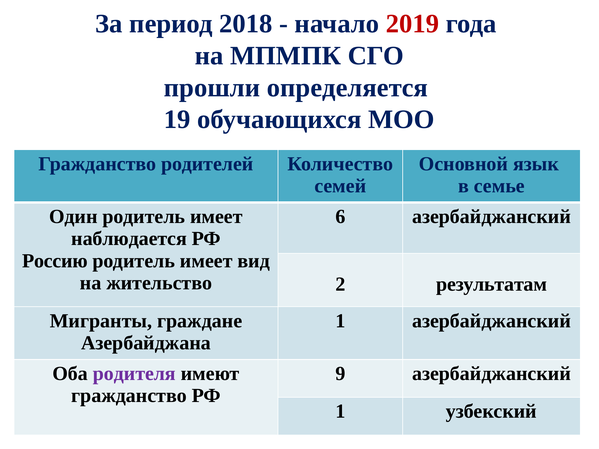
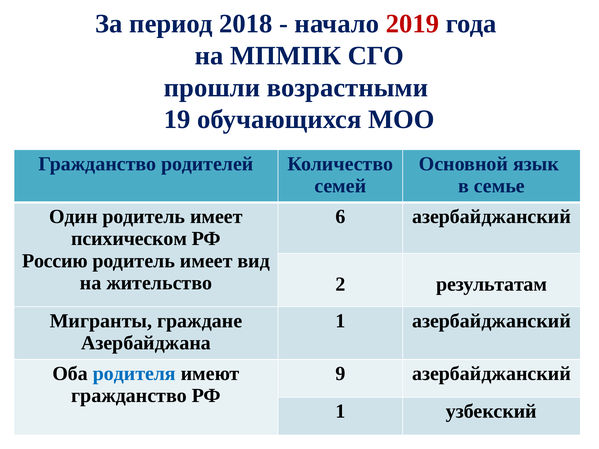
определяется: определяется -> возрастными
наблюдается: наблюдается -> психическом
родителя colour: purple -> blue
